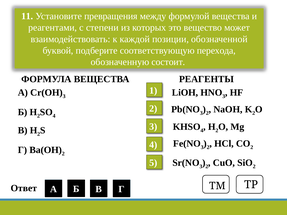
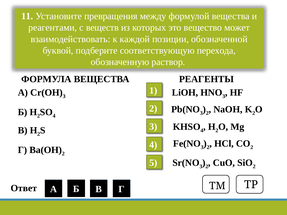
степени: степени -> веществ
состоит: состоит -> раствор
